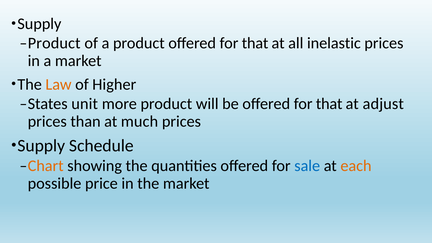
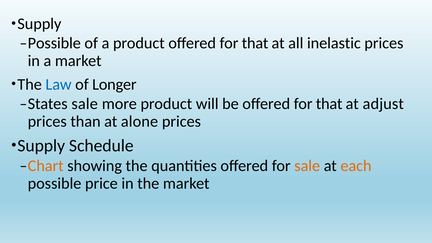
Product at (54, 43): Product -> Possible
Law colour: orange -> blue
Higher: Higher -> Longer
States unit: unit -> sale
much: much -> alone
sale at (307, 166) colour: blue -> orange
